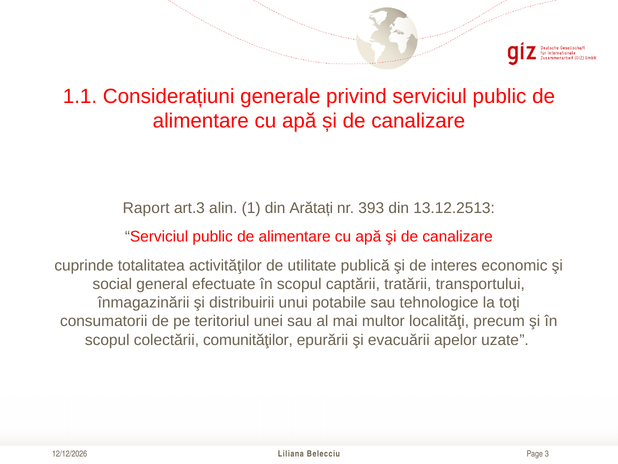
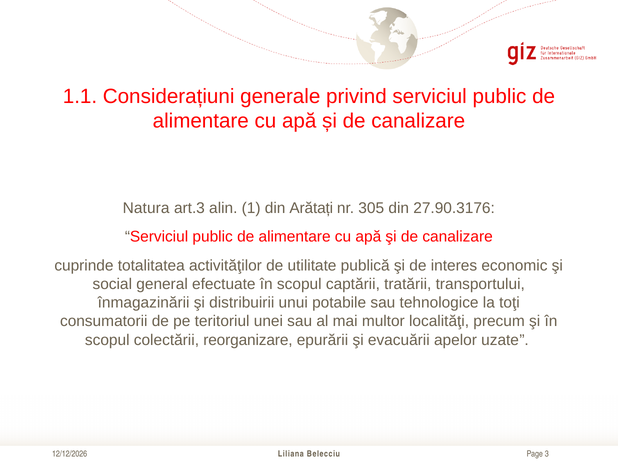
Raport: Raport -> Natura
393: 393 -> 305
13.12.2513: 13.12.2513 -> 27.90.3176
comunităţilor: comunităţilor -> reorganizare
